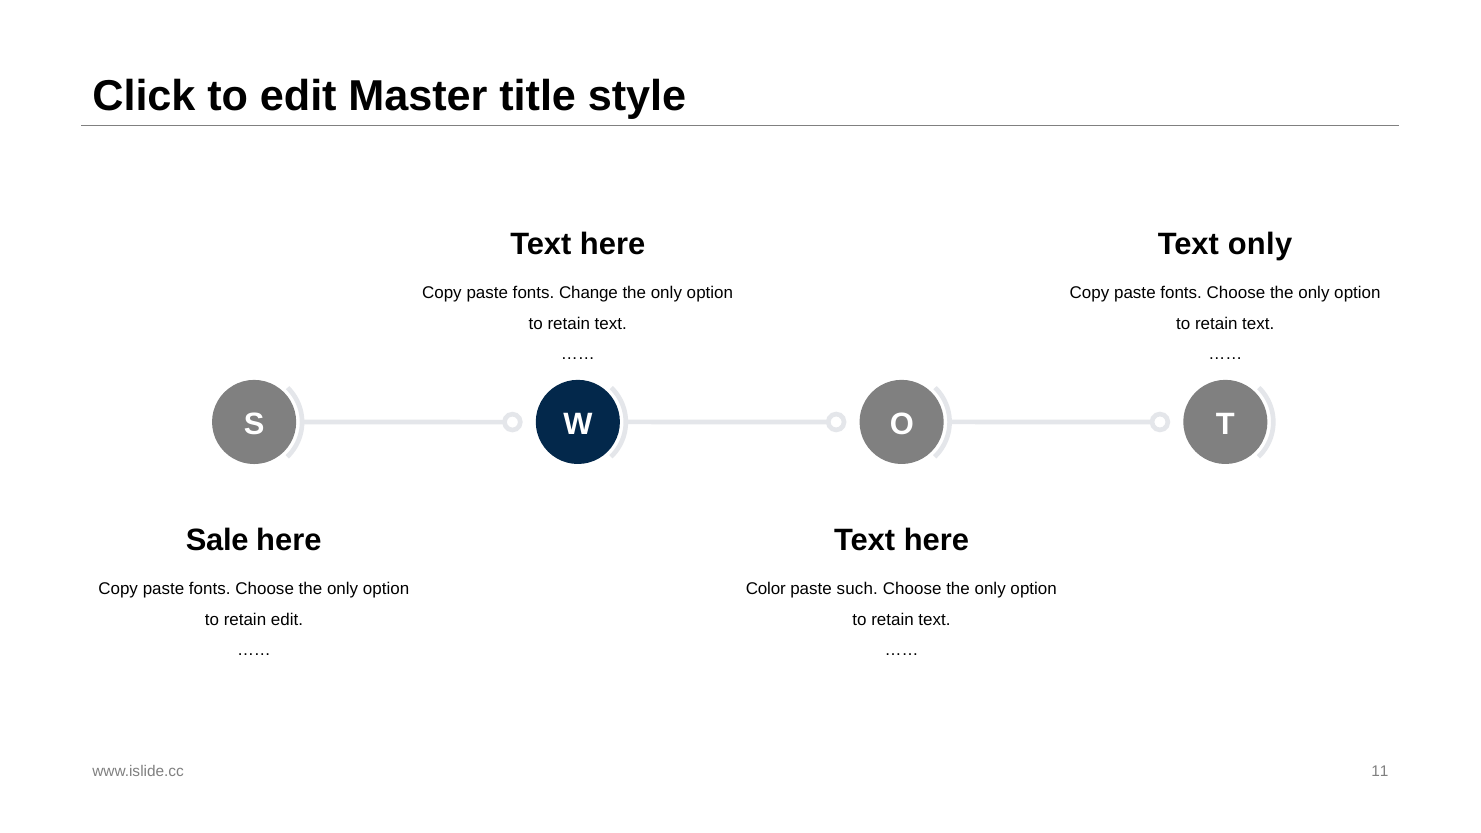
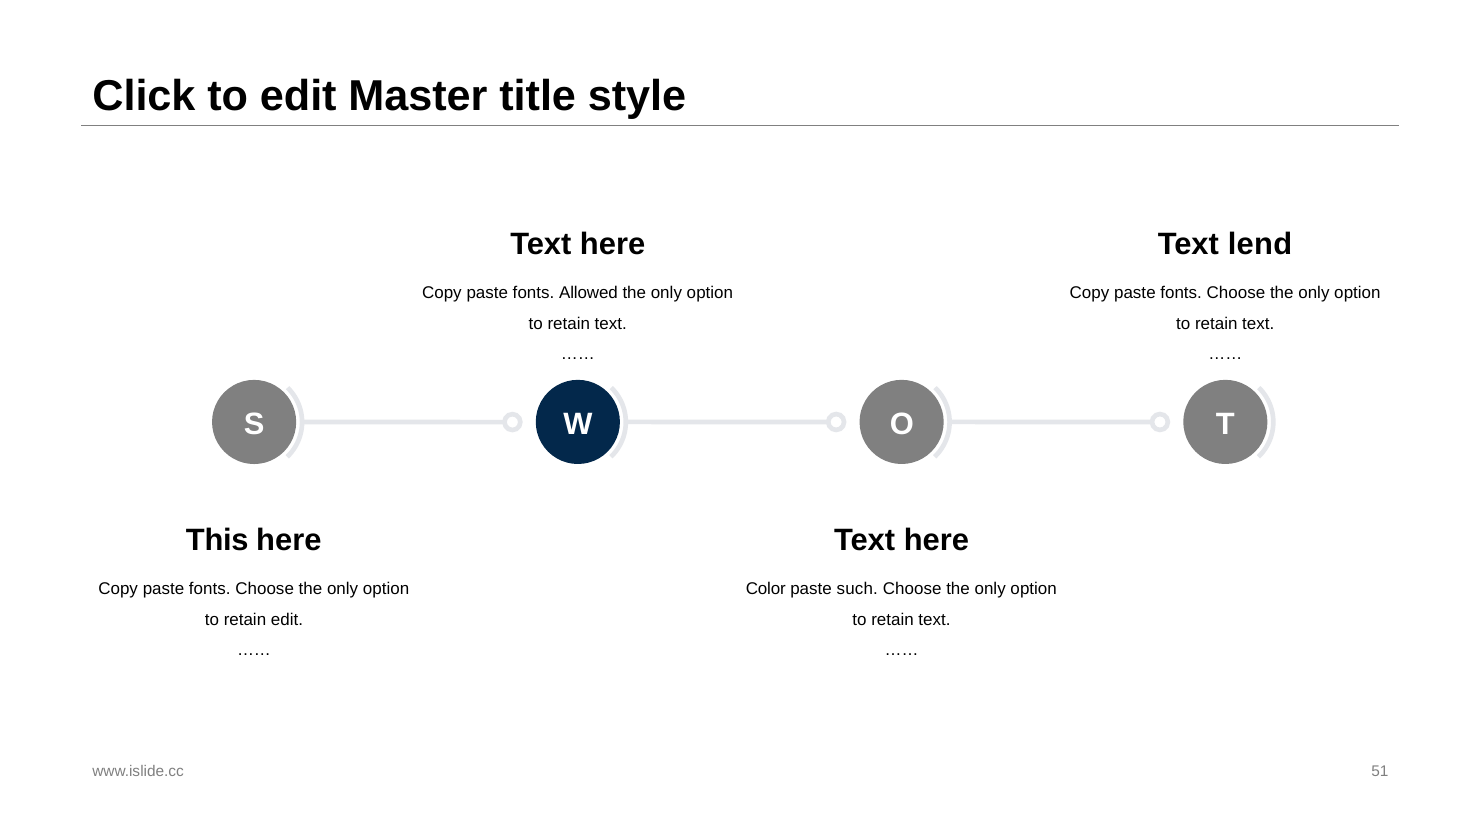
Text only: only -> lend
Change: Change -> Allowed
Sale: Sale -> This
11: 11 -> 51
